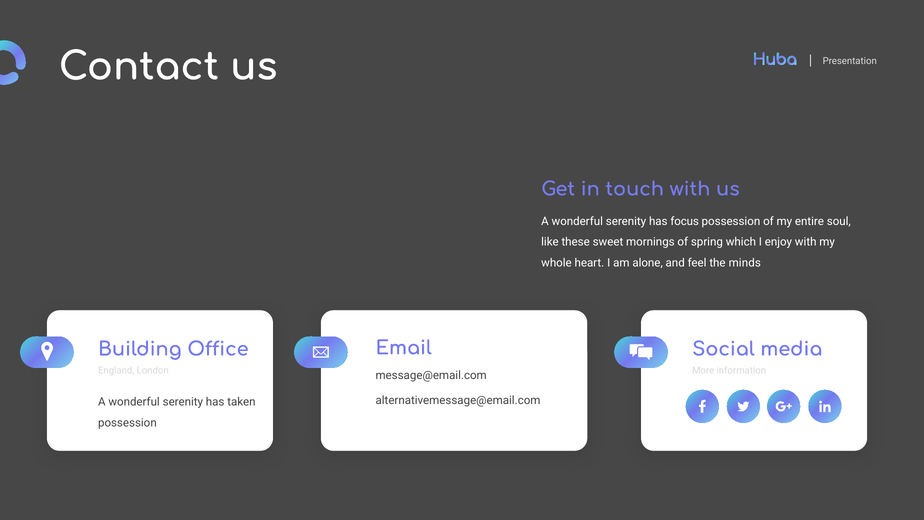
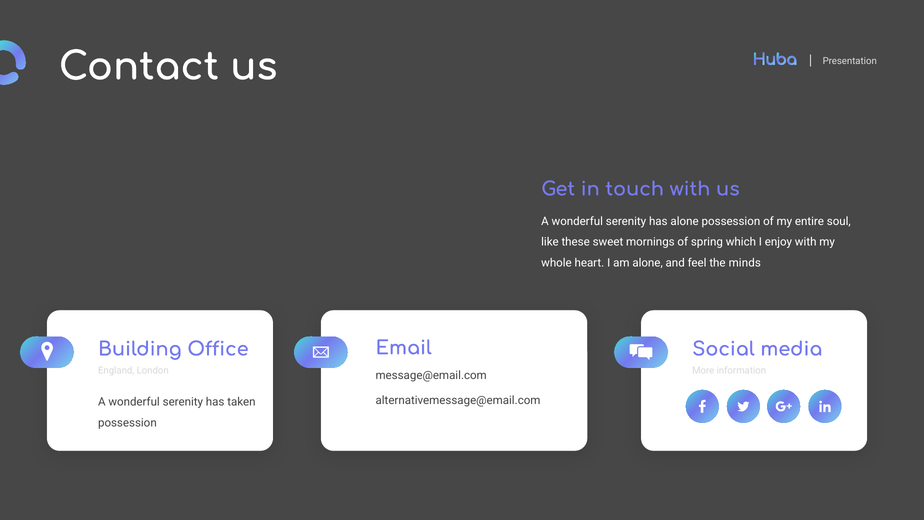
has focus: focus -> alone
